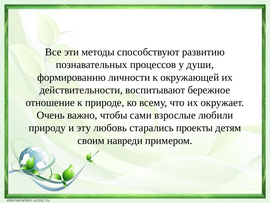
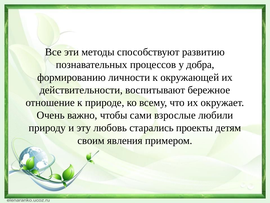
души: души -> добра
навреди: навреди -> явления
